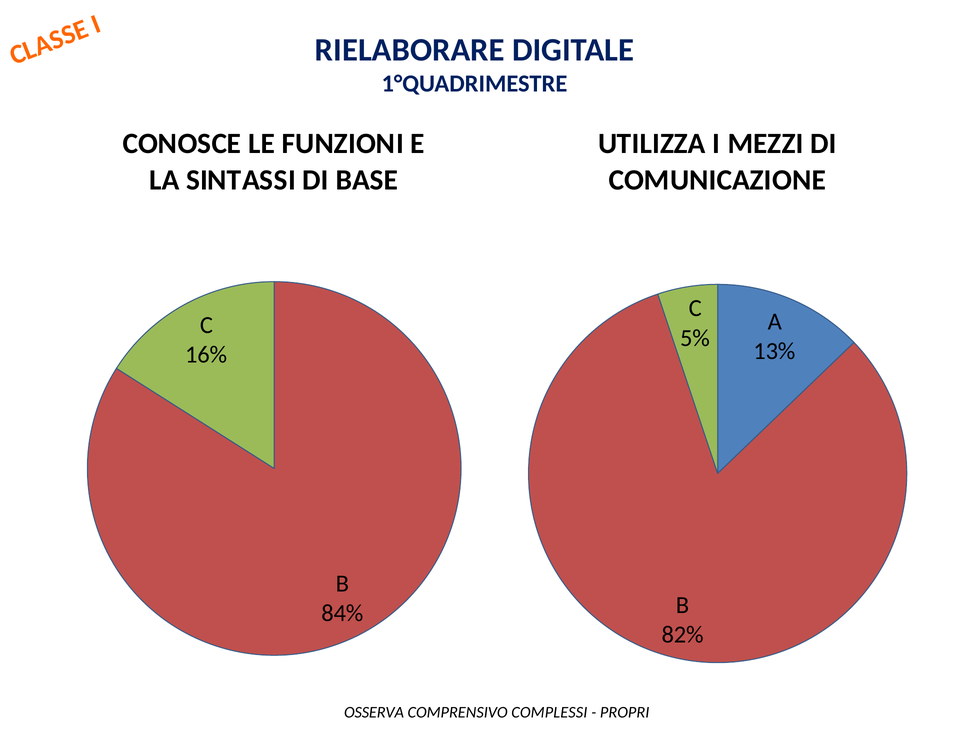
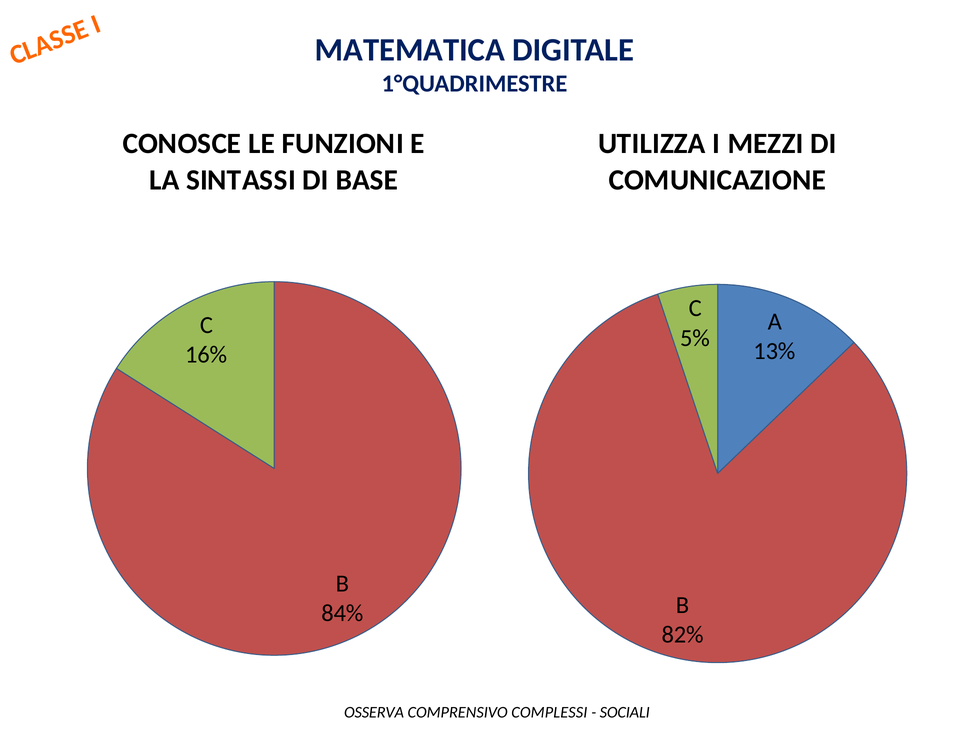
RIELABORARE: RIELABORARE -> MATEMATICA
PROPRI: PROPRI -> SOCIALI
